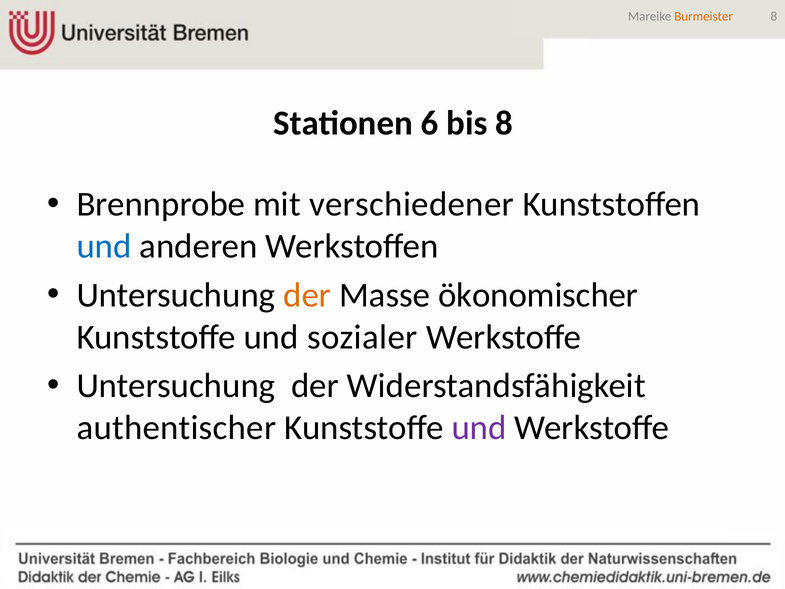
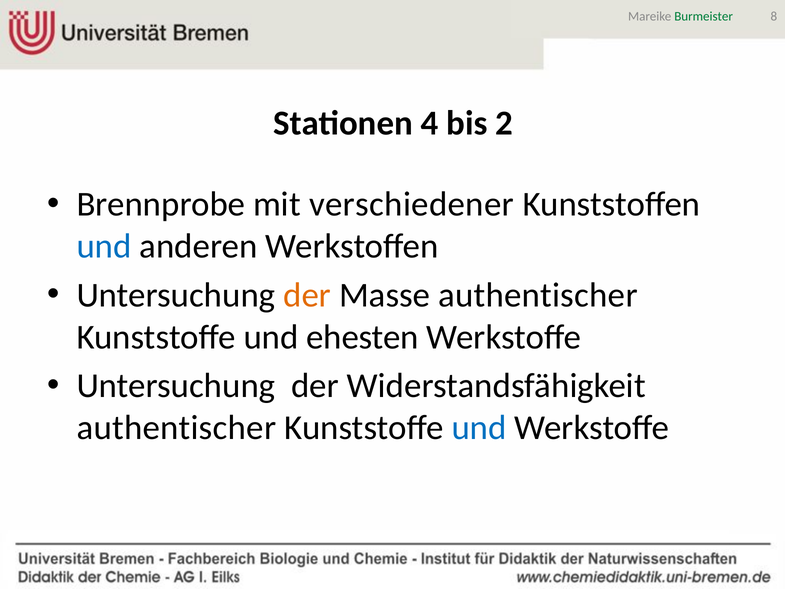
Burmeister colour: orange -> green
6: 6 -> 4
bis 8: 8 -> 2
Masse ökonomischer: ökonomischer -> authentischer
sozialer: sozialer -> ehesten
und at (479, 428) colour: purple -> blue
